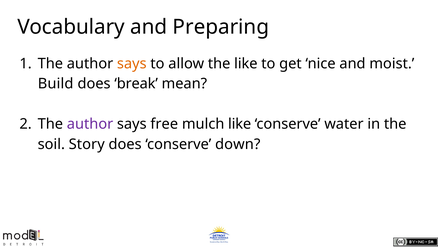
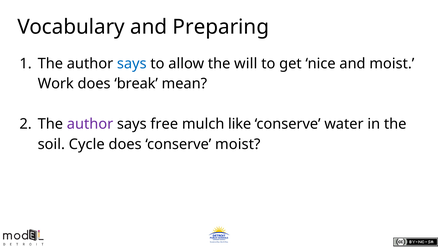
says at (132, 63) colour: orange -> blue
the like: like -> will
Build: Build -> Work
Story: Story -> Cycle
conserve down: down -> moist
